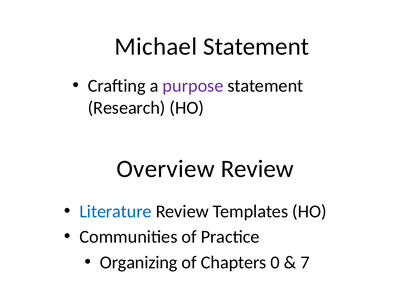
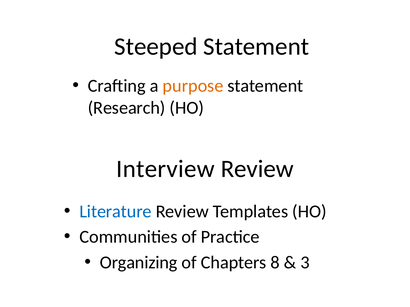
Michael: Michael -> Steeped
purpose colour: purple -> orange
Overview: Overview -> Interview
0: 0 -> 8
7: 7 -> 3
